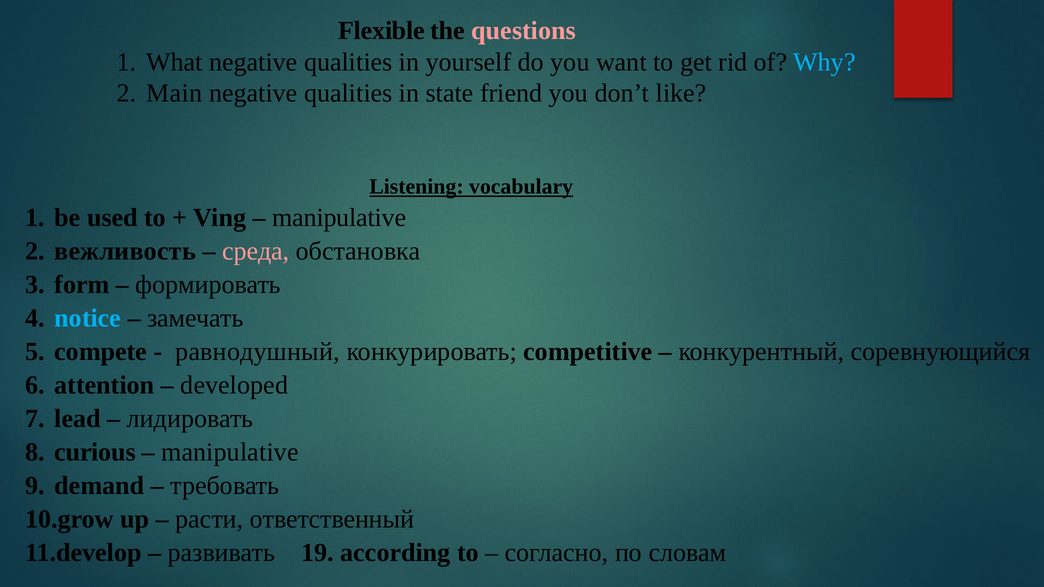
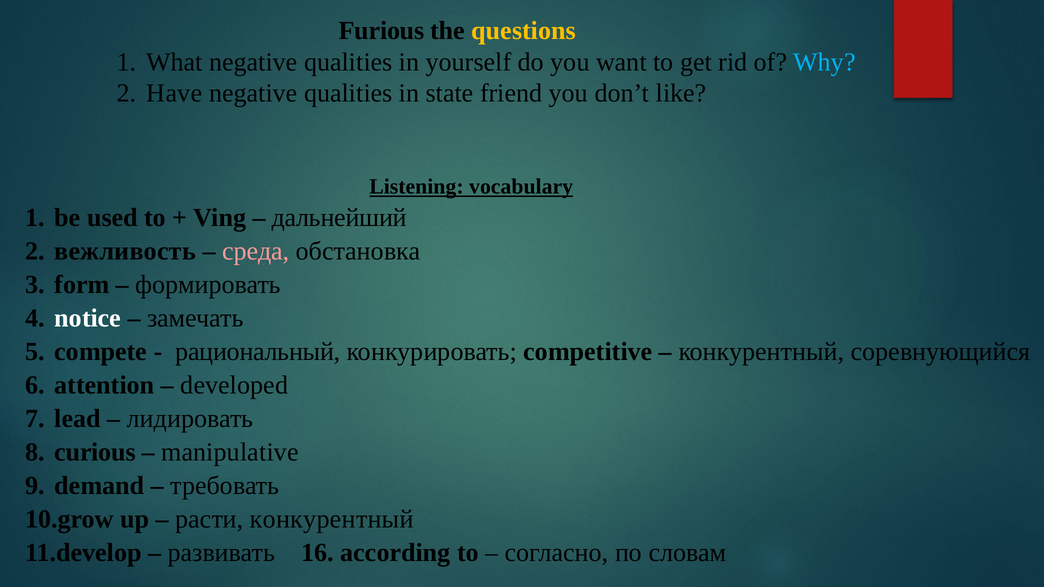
Flexible: Flexible -> Furious
questions colour: pink -> yellow
Main: Main -> Have
manipulative at (339, 218): manipulative -> дальнейший
notice colour: light blue -> white
равнодушный: равнодушный -> рациональный
расти ответственный: ответственный -> конкурентный
19: 19 -> 16
